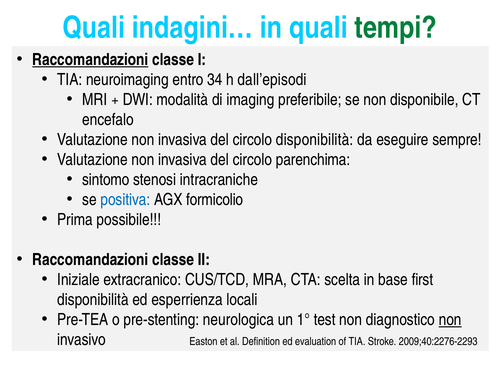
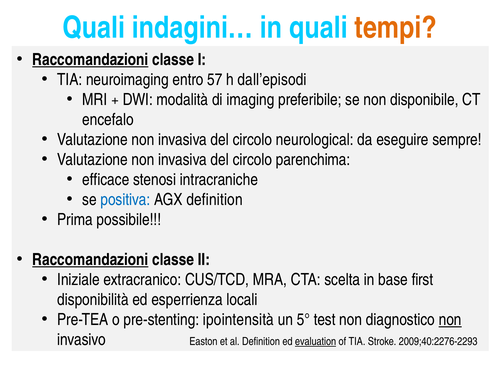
tempi colour: green -> orange
34: 34 -> 57
circolo disponibilità: disponibilità -> neurological
sintomo: sintomo -> efficace
AGX formicolio: formicolio -> definition
Raccomandazioni at (90, 260) underline: none -> present
neurologica: neurologica -> ipointensità
1°: 1° -> 5°
evaluation underline: none -> present
